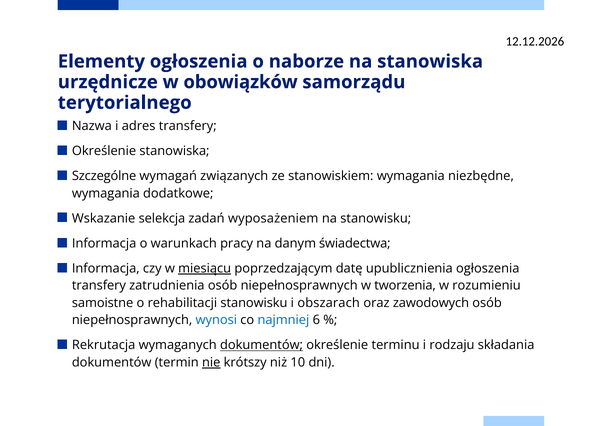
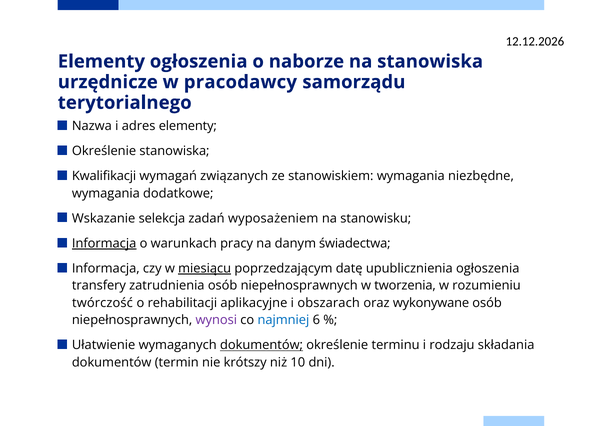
obowiązków: obowiązków -> pracodawcy
adres transfery: transfery -> elementy
Szczególne: Szczególne -> Kwalifikacji
Informacja at (104, 243) underline: none -> present
samoistne: samoistne -> twórczość
rehabilitacji stanowisku: stanowisku -> aplikacyjne
zawodowych: zawodowych -> wykonywane
wynosi colour: blue -> purple
Rekrutacja: Rekrutacja -> Ułatwienie
nie underline: present -> none
